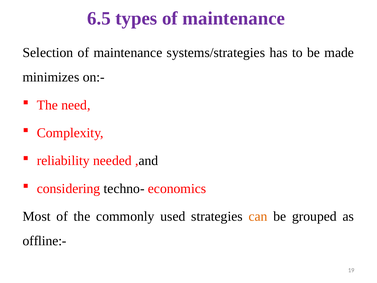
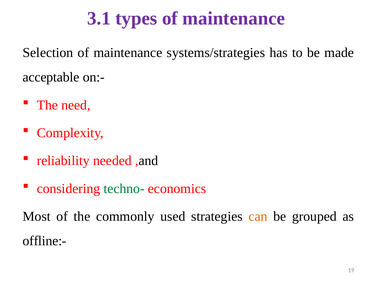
6.5: 6.5 -> 3.1
minimizes: minimizes -> acceptable
techno- colour: black -> green
